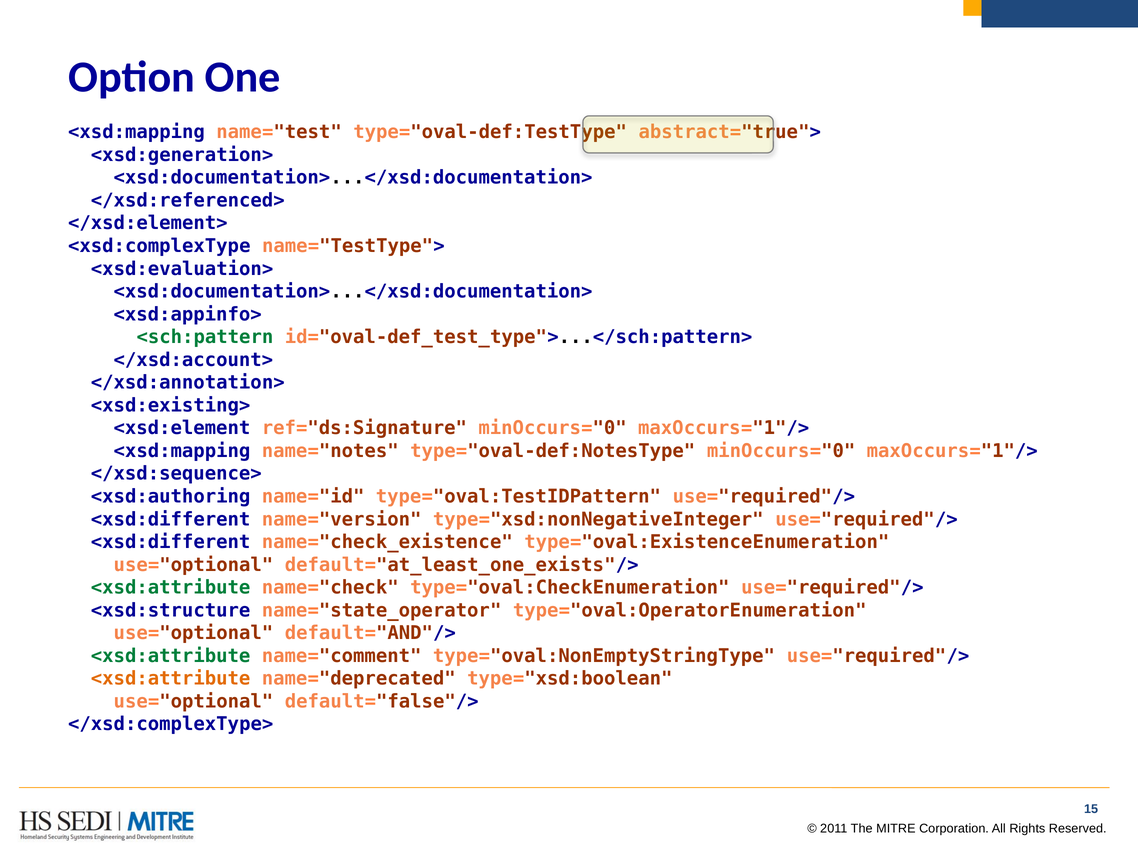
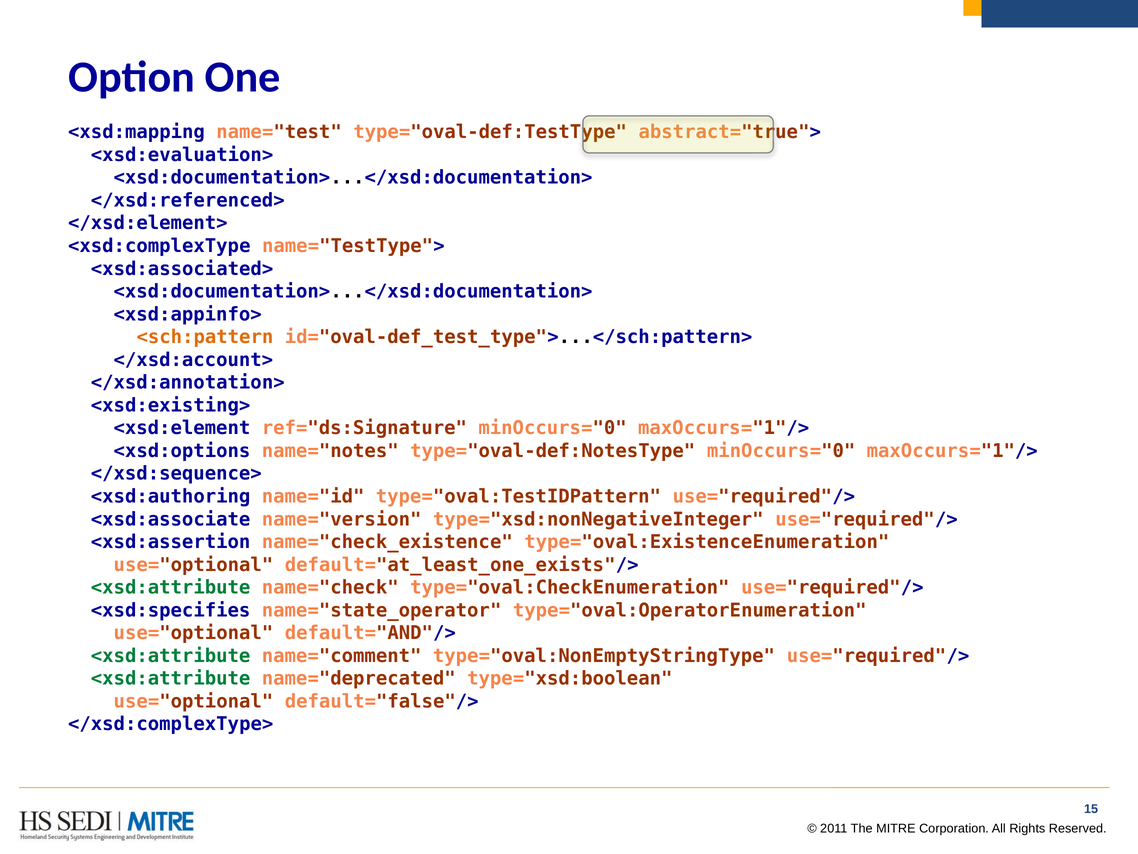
<xsd:generation>: <xsd:generation> -> <xsd:evaluation>
<xsd:evaluation>: <xsd:evaluation> -> <xsd:associated>
<sch:pattern colour: green -> orange
<xsd:mapping at (182, 451): <xsd:mapping -> <xsd:options
<xsd:different at (171, 519): <xsd:different -> <xsd:associate
<xsd:different at (171, 542): <xsd:different -> <xsd:assertion
<xsd:structure: <xsd:structure -> <xsd:specifies
<xsd:attribute at (171, 678) colour: orange -> green
